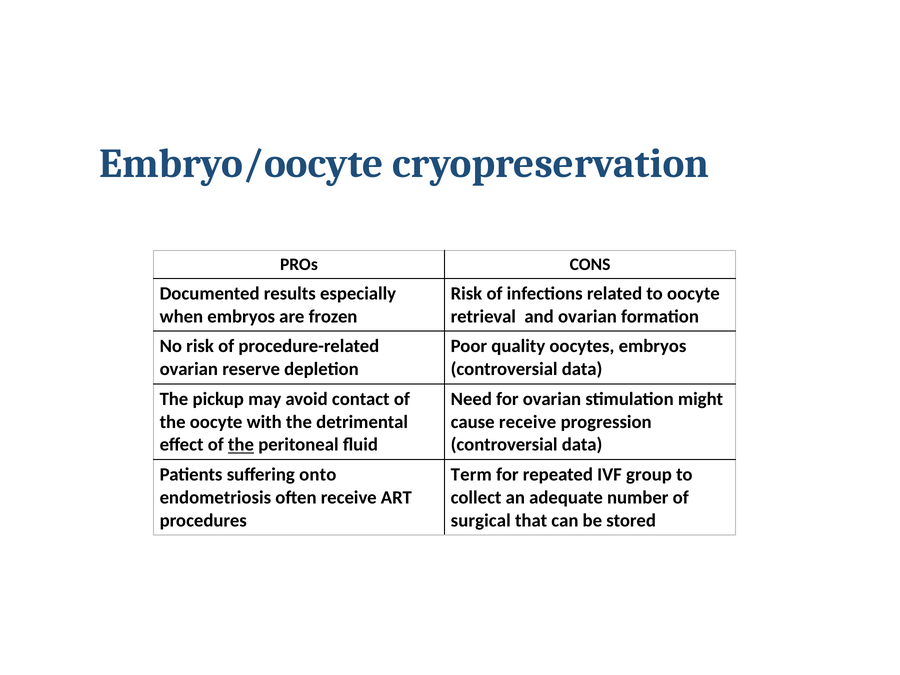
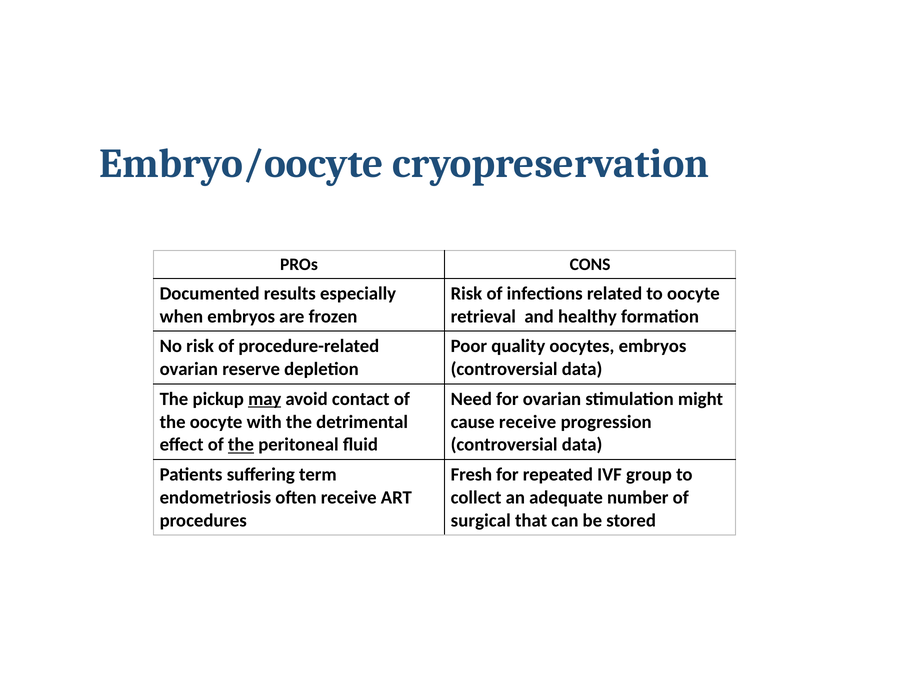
and ovarian: ovarian -> healthy
may underline: none -> present
onto: onto -> term
Term: Term -> Fresh
